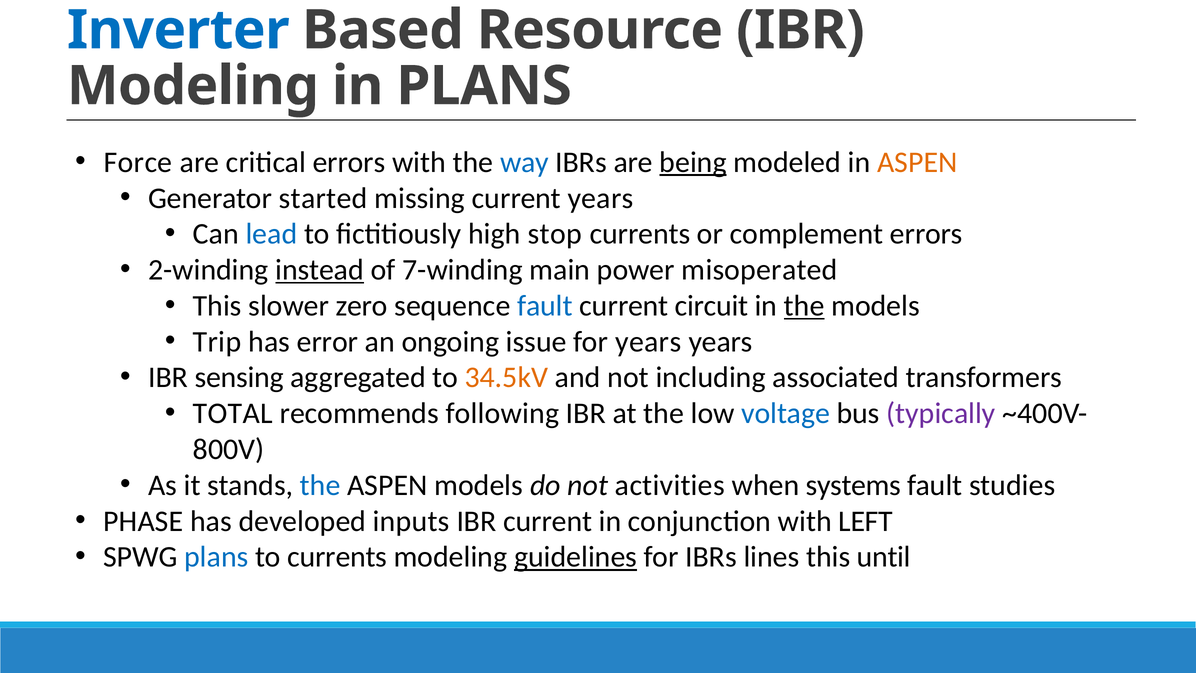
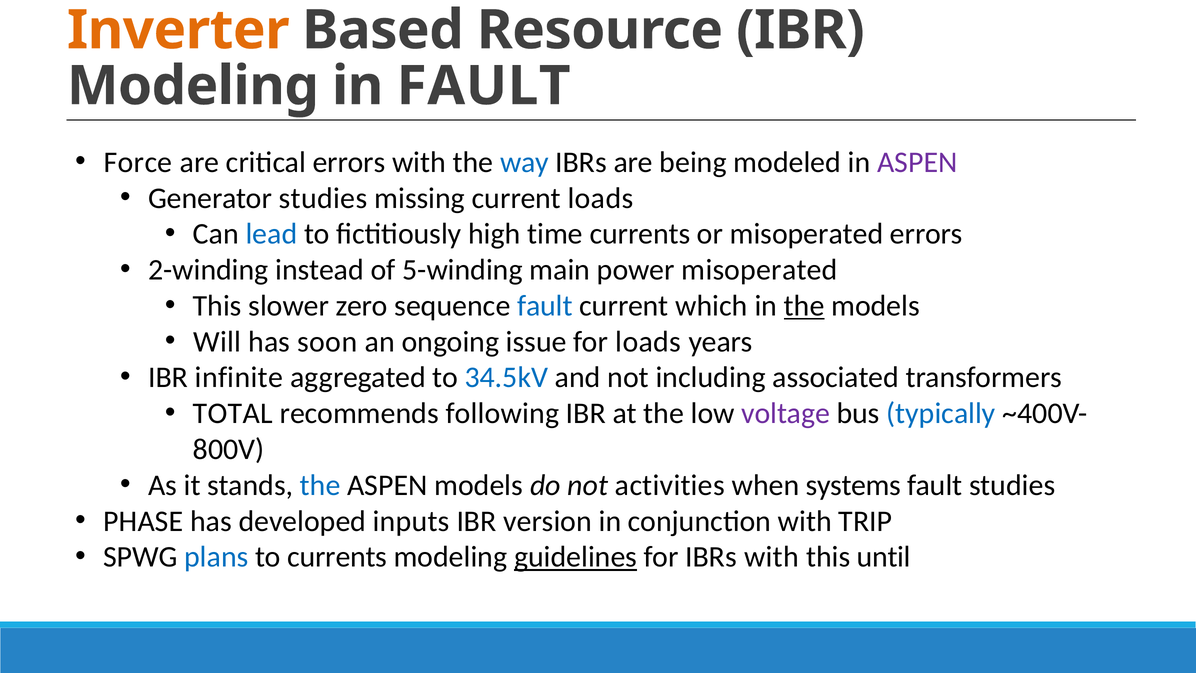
Inverter colour: blue -> orange
in PLANS: PLANS -> FAULT
being underline: present -> none
ASPEN at (917, 162) colour: orange -> purple
Generator started: started -> studies
current years: years -> loads
stop: stop -> time
or complement: complement -> misoperated
instead underline: present -> none
7-winding: 7-winding -> 5-winding
circuit: circuit -> which
Trip: Trip -> Will
error: error -> soon
for years: years -> loads
sensing: sensing -> infinite
34.5kV colour: orange -> blue
voltage colour: blue -> purple
typically colour: purple -> blue
IBR current: current -> version
LEFT: LEFT -> TRIP
IBRs lines: lines -> with
